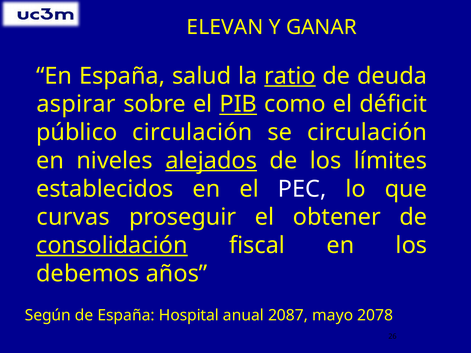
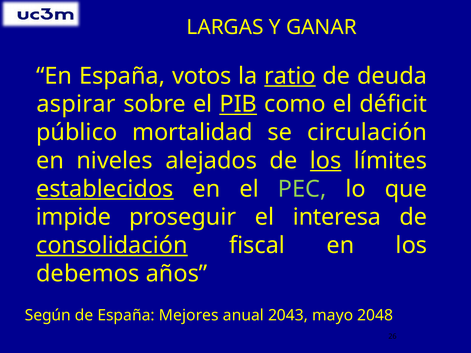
ELEVAN: ELEVAN -> LARGAS
salud: salud -> votos
público circulación: circulación -> mortalidad
alejados underline: present -> none
los at (326, 161) underline: none -> present
establecidos underline: none -> present
PEC colour: white -> light green
curvas: curvas -> impide
obtener: obtener -> interesa
Hospital: Hospital -> Mejores
2087: 2087 -> 2043
2078: 2078 -> 2048
